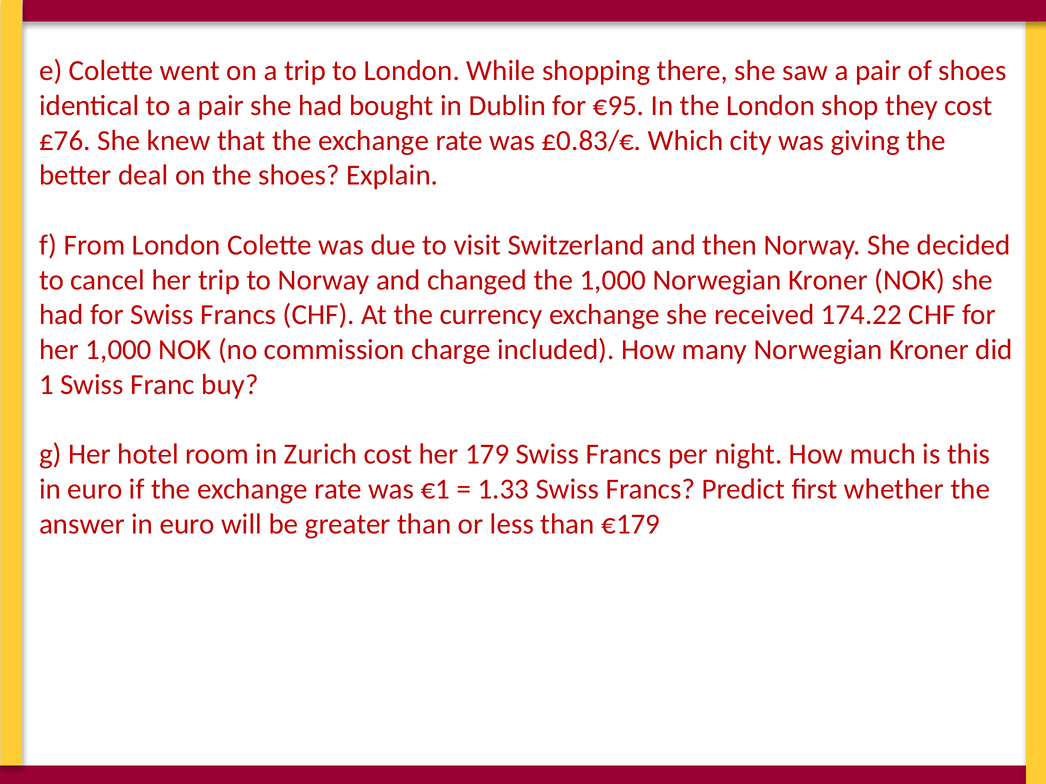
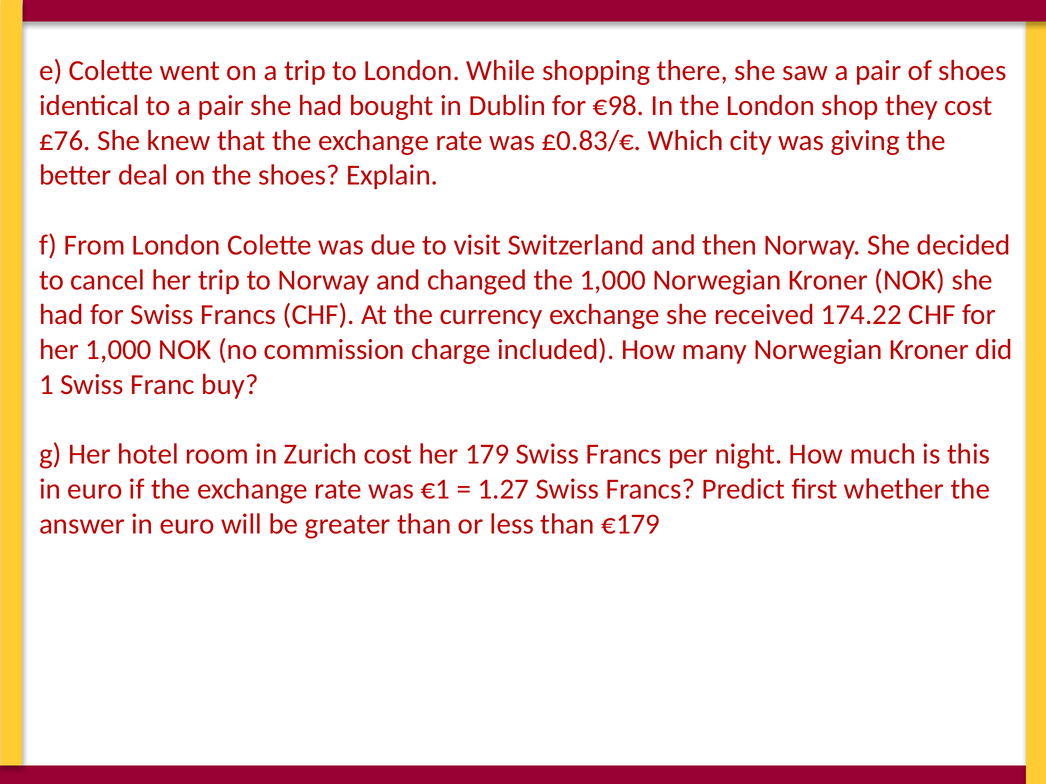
€95: €95 -> €98
1.33: 1.33 -> 1.27
